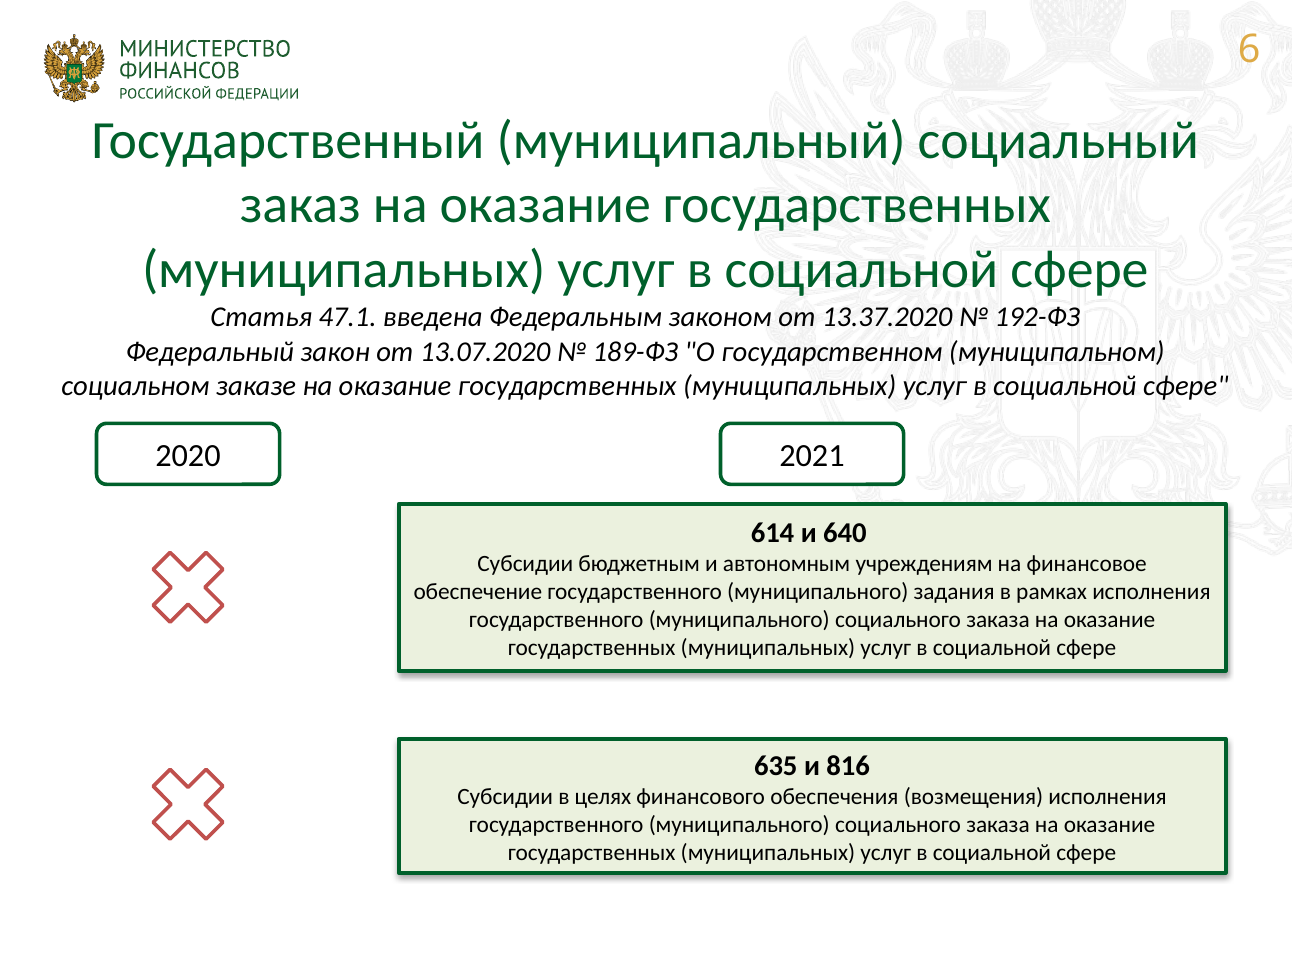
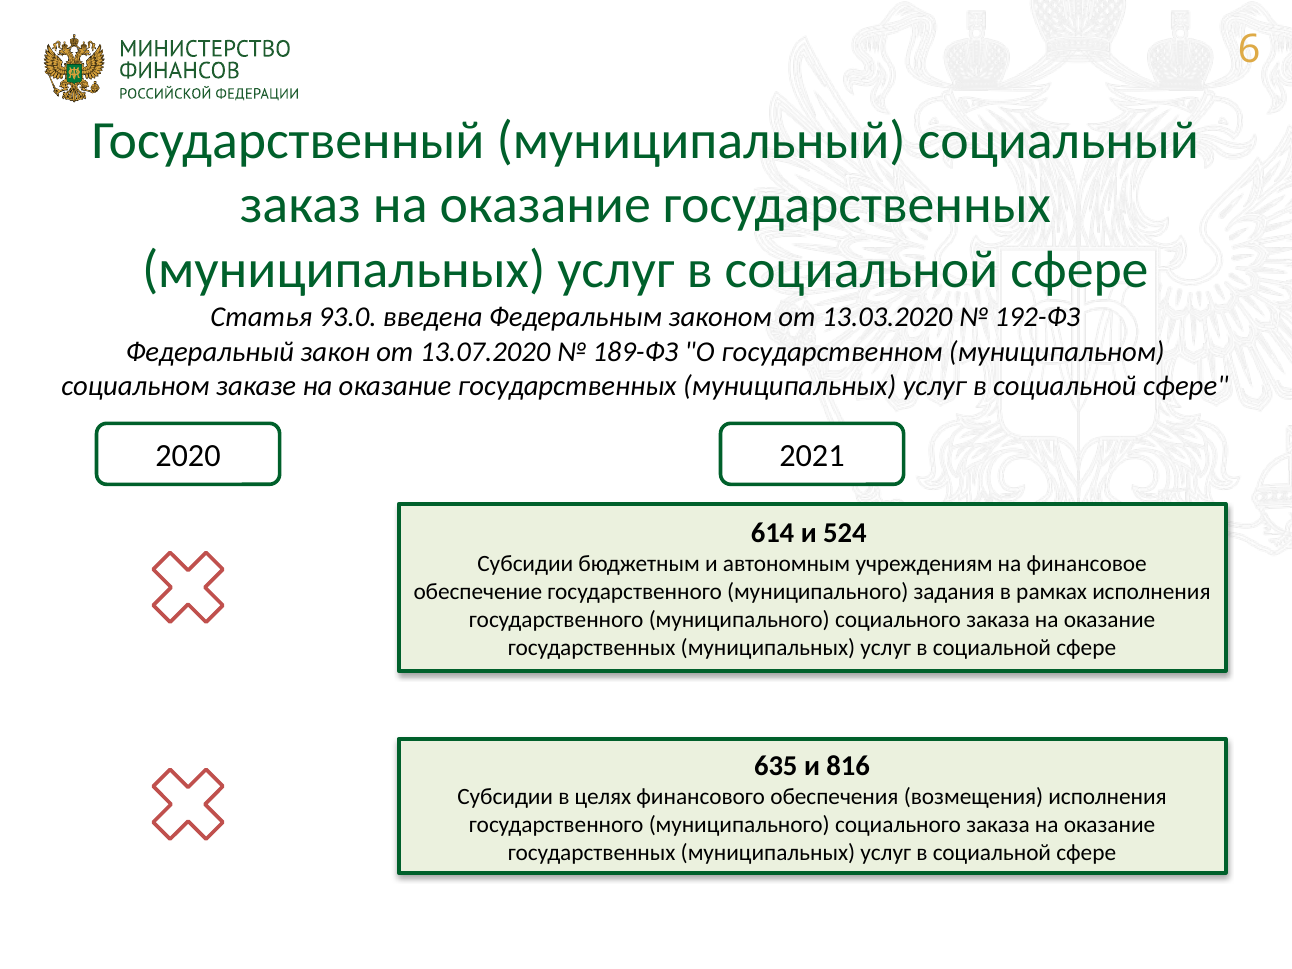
47.1: 47.1 -> 93.0
13.37.2020: 13.37.2020 -> 13.03.2020
640: 640 -> 524
